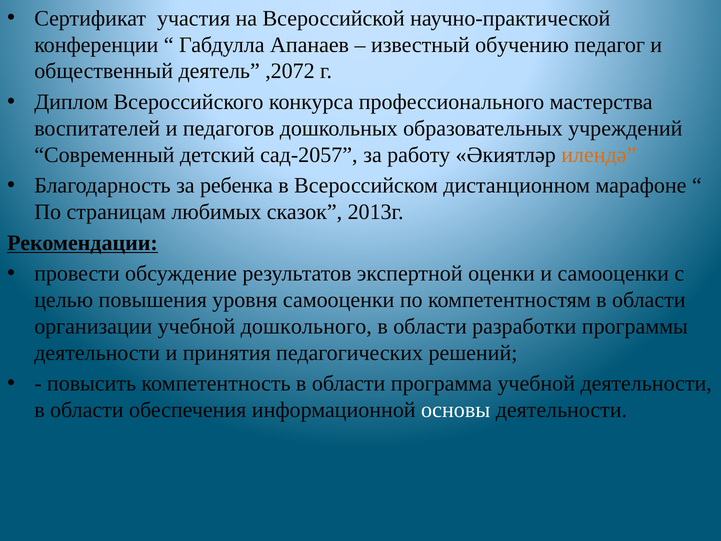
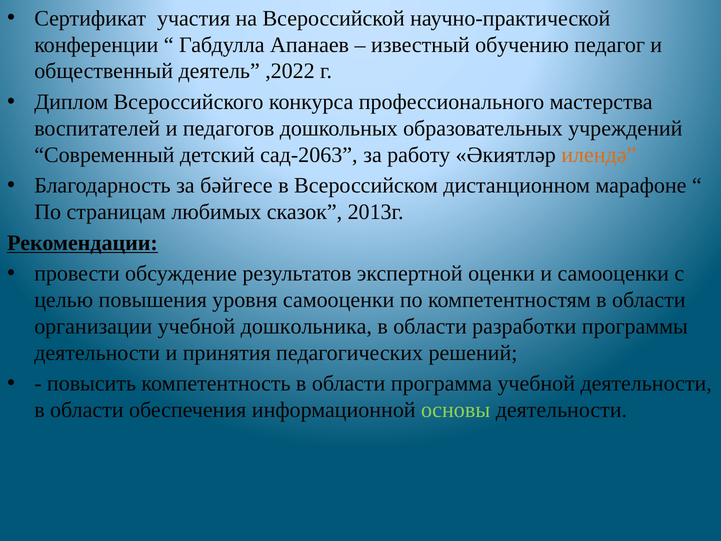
,2072: ,2072 -> ,2022
сад-2057: сад-2057 -> сад-2063
ребенка: ребенка -> бәйгесе
дошкольного: дошкольного -> дошкольника
основы colour: white -> light green
